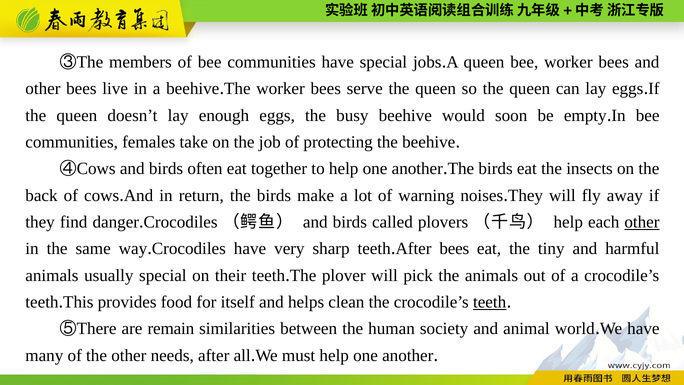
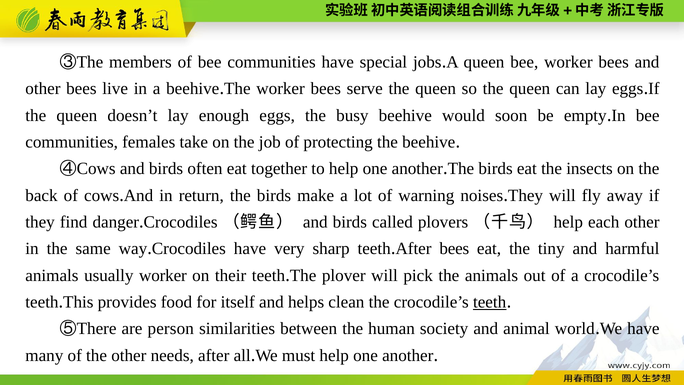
other at (642, 222) underline: present -> none
usually special: special -> worker
remain: remain -> person
